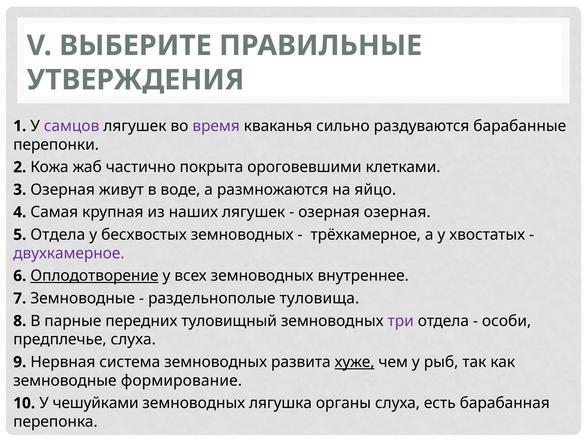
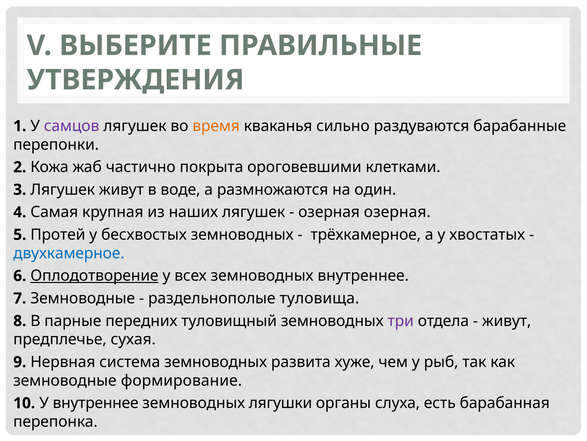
время colour: purple -> orange
3 Озерная: Озерная -> Лягушек
яйцо: яйцо -> один
5 Отдела: Отдела -> Протей
двухкамерное colour: purple -> blue
особи at (507, 320): особи -> живут
предплечье слуха: слуха -> сухая
хуже underline: present -> none
У чешуйками: чешуйками -> внутреннее
лягушка: лягушка -> лягушки
